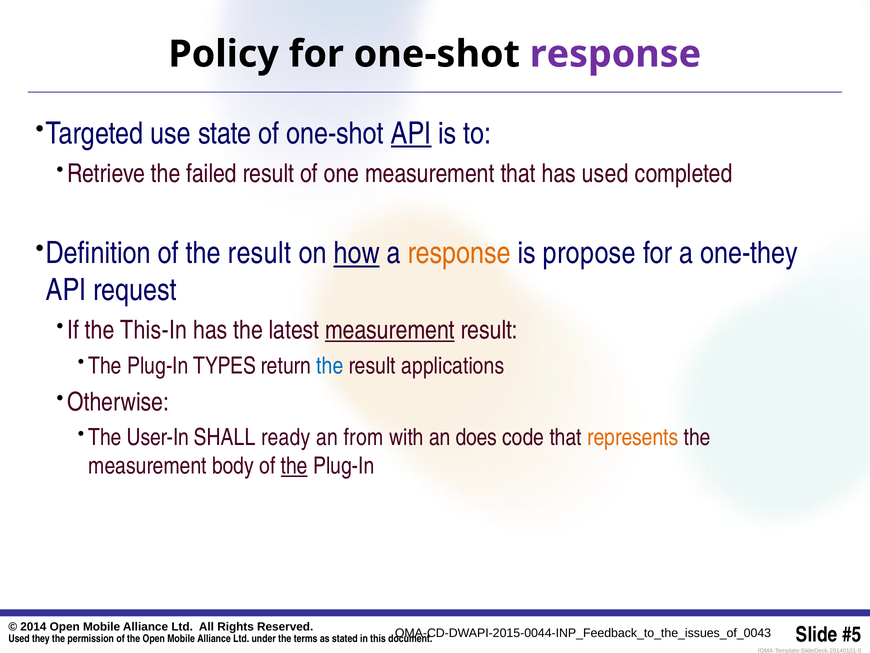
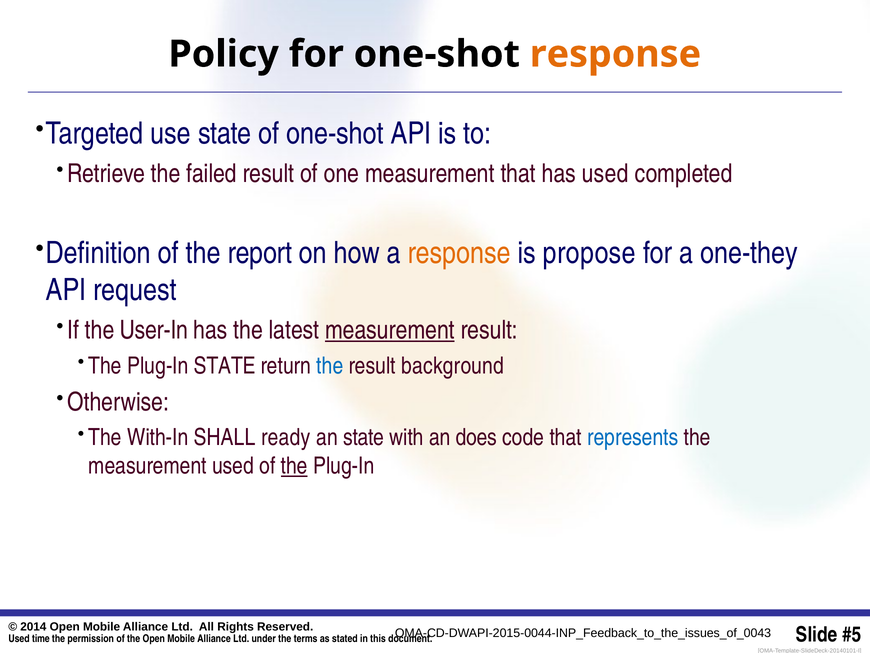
response at (615, 54) colour: purple -> orange
API at (411, 133) underline: present -> none
of the result: result -> report
how underline: present -> none
This-In: This-In -> User-In
Plug-In TYPES: TYPES -> STATE
applications: applications -> background
User-In: User-In -> With-In
an from: from -> state
represents colour: orange -> blue
measurement body: body -> used
they: they -> time
